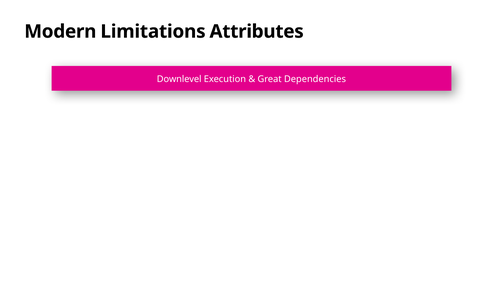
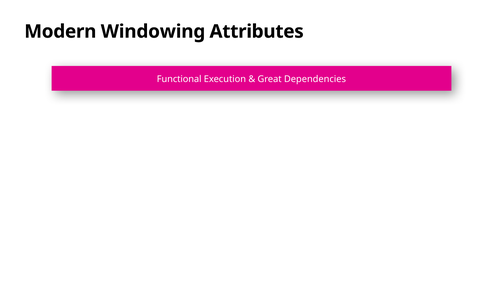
Limitations: Limitations -> Windowing
Downlevel: Downlevel -> Functional
